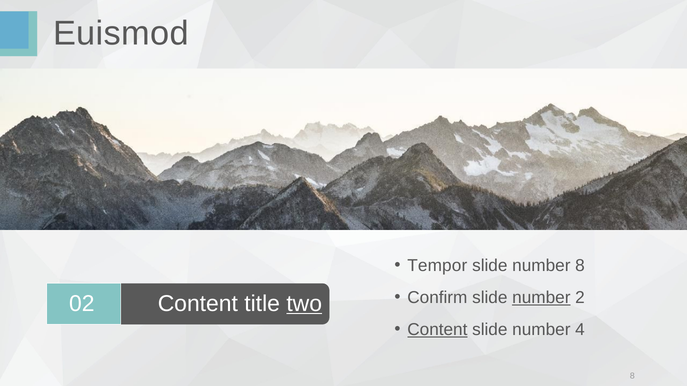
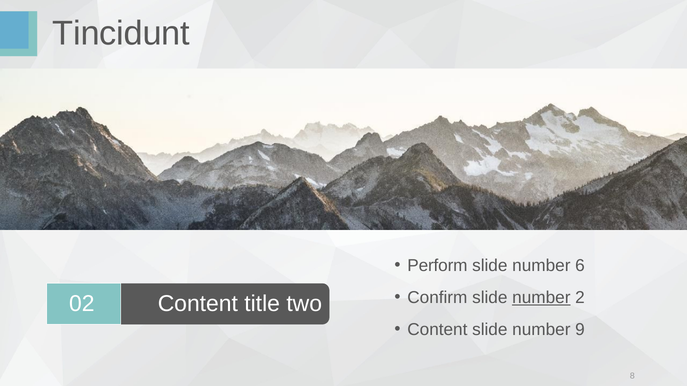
Euismod: Euismod -> Tincidunt
Tempor: Tempor -> Perform
number 8: 8 -> 6
two underline: present -> none
Content at (437, 330) underline: present -> none
4: 4 -> 9
